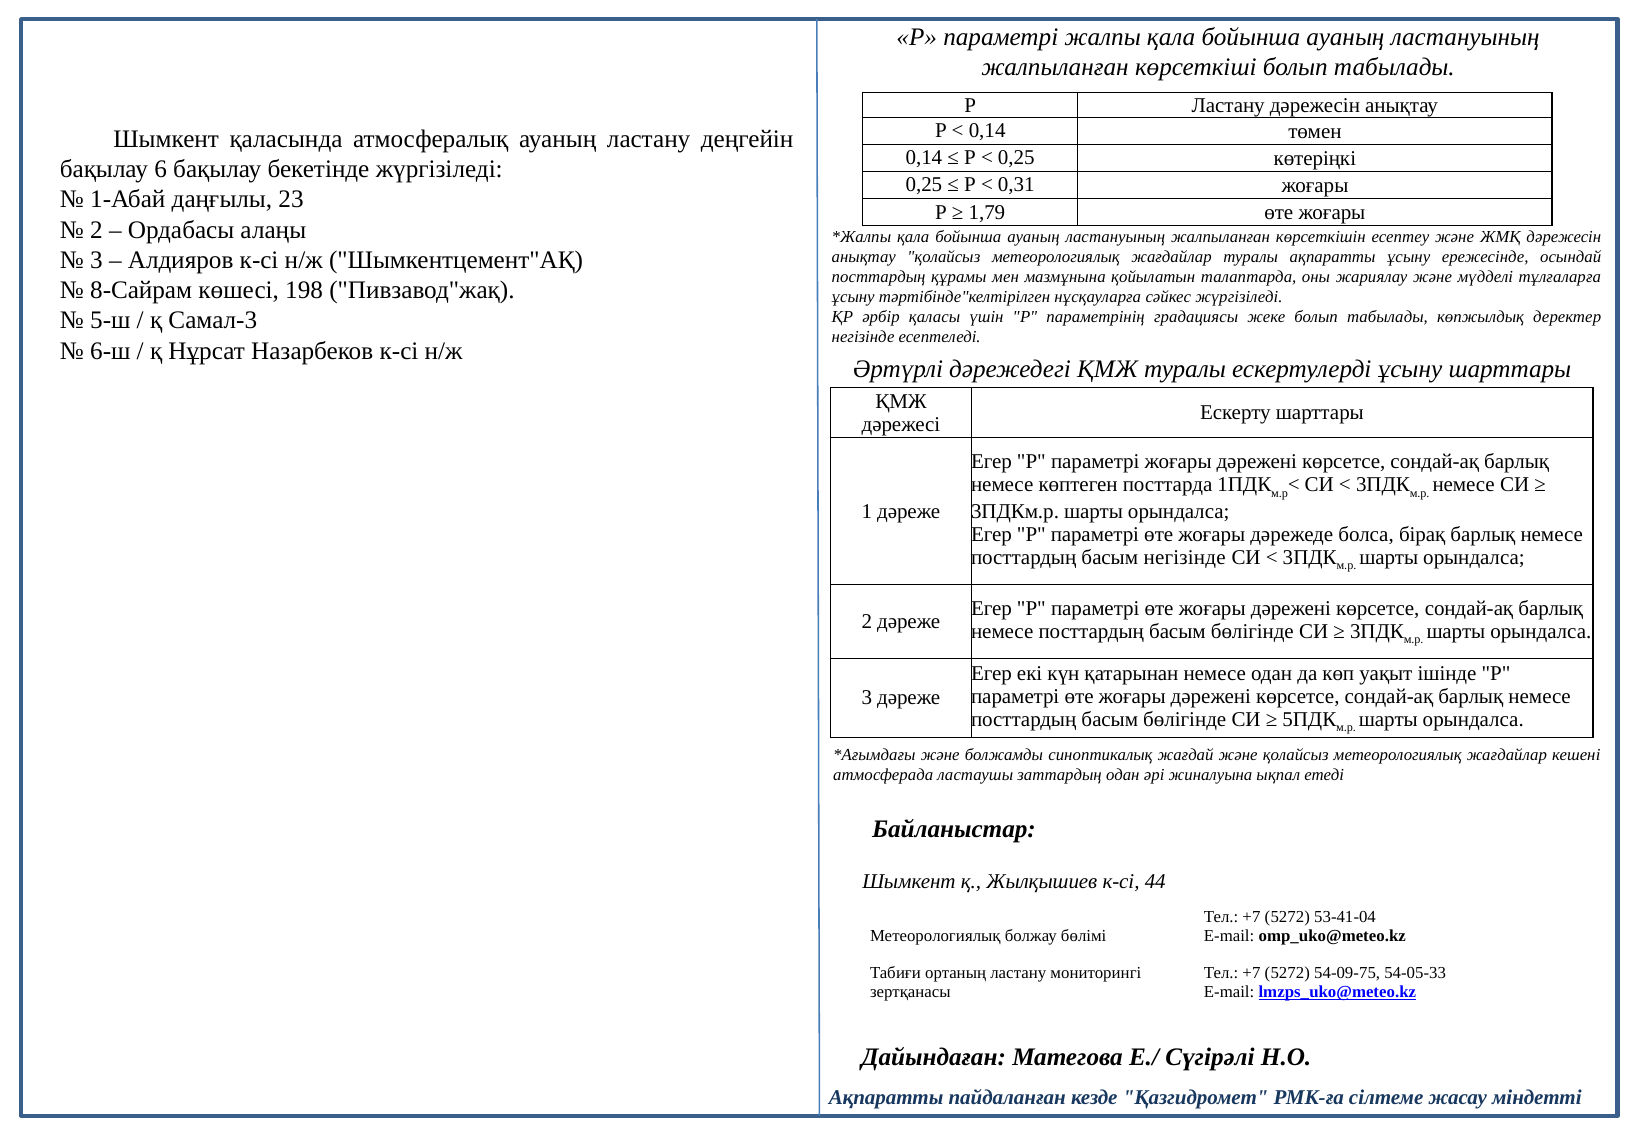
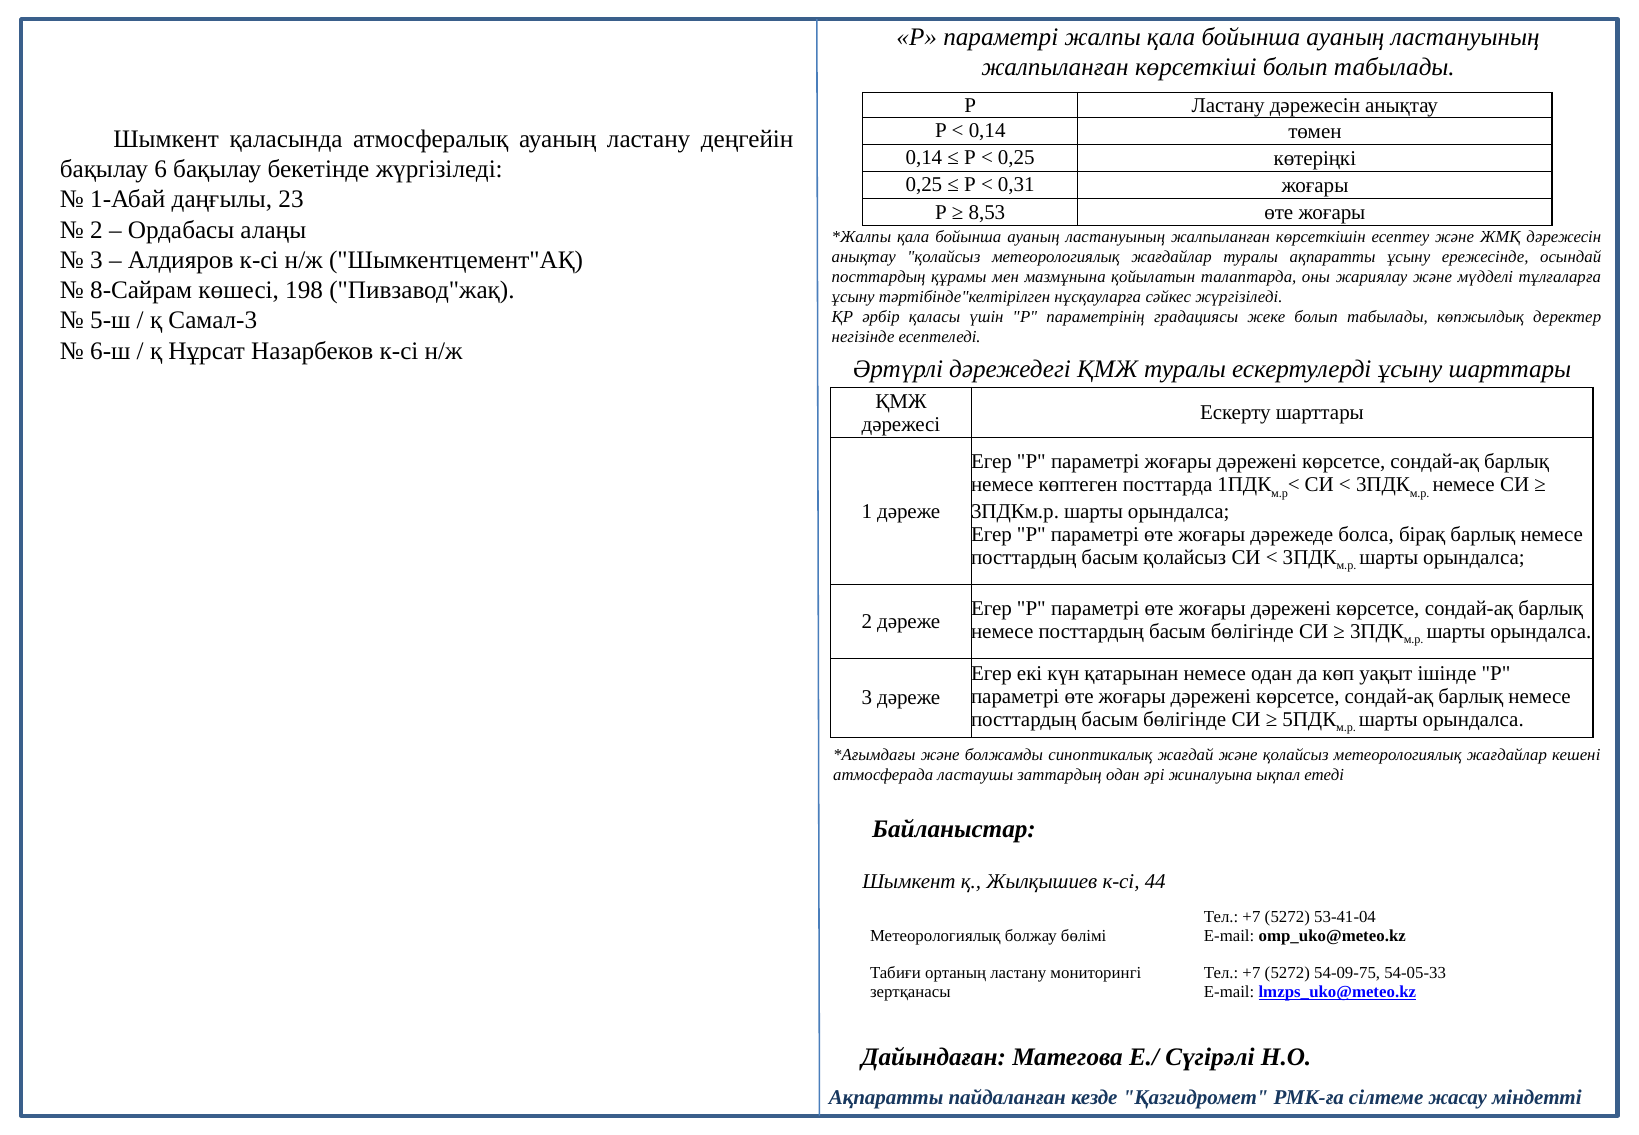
1,79: 1,79 -> 8,53
басым негізінде: негізінде -> қолайсыз
